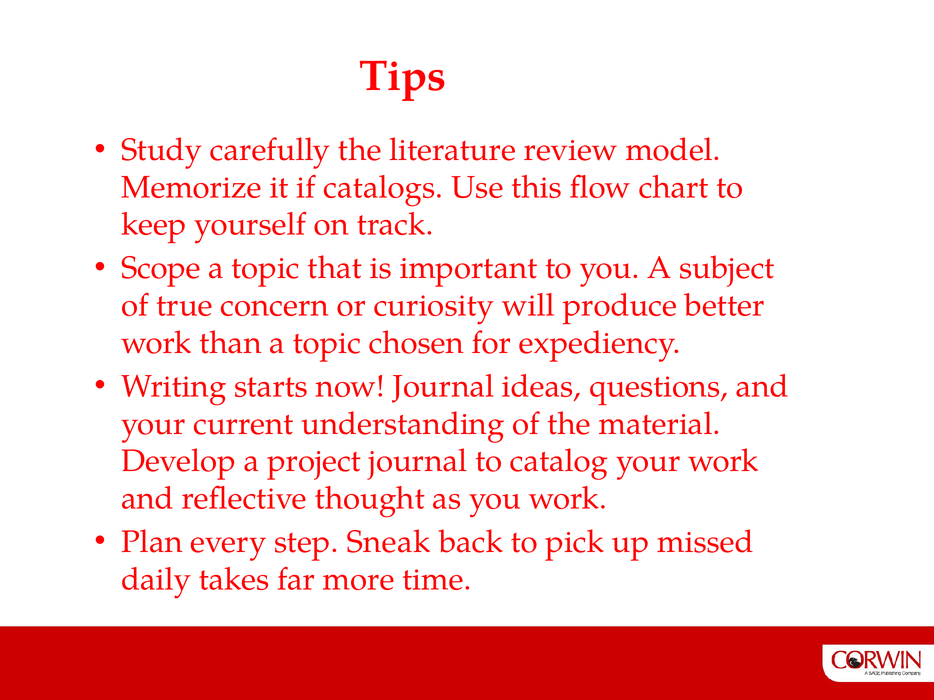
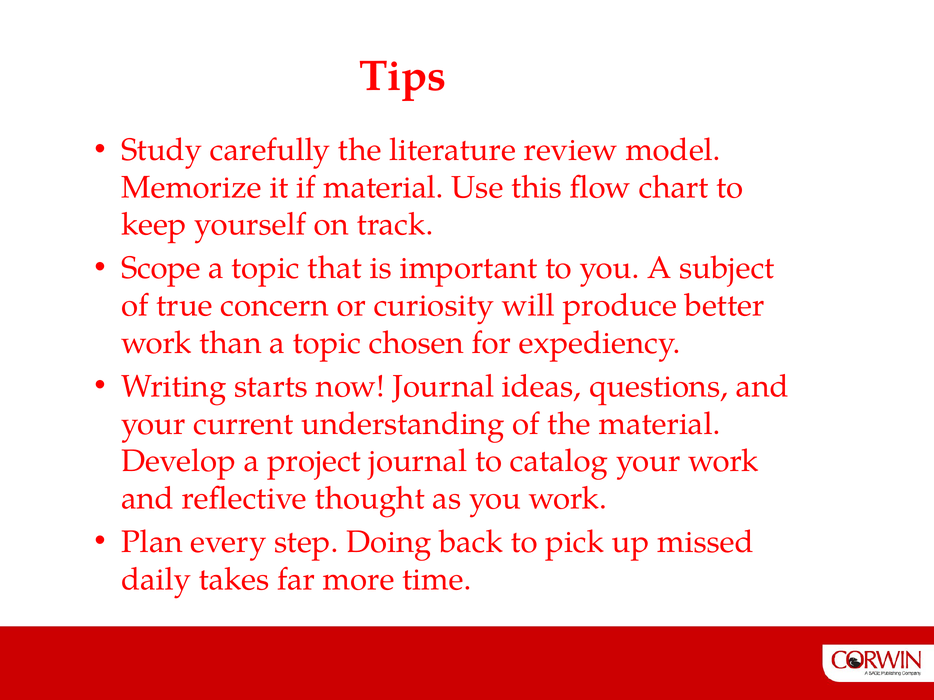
if catalogs: catalogs -> material
Sneak: Sneak -> Doing
